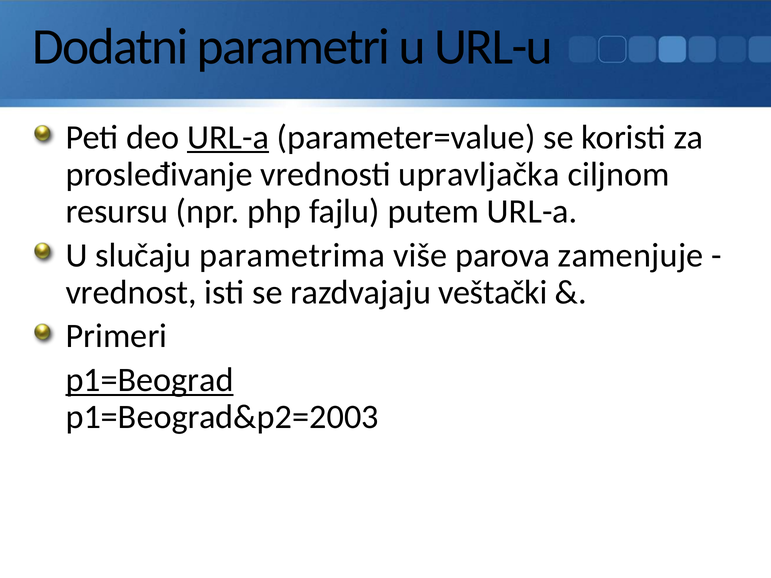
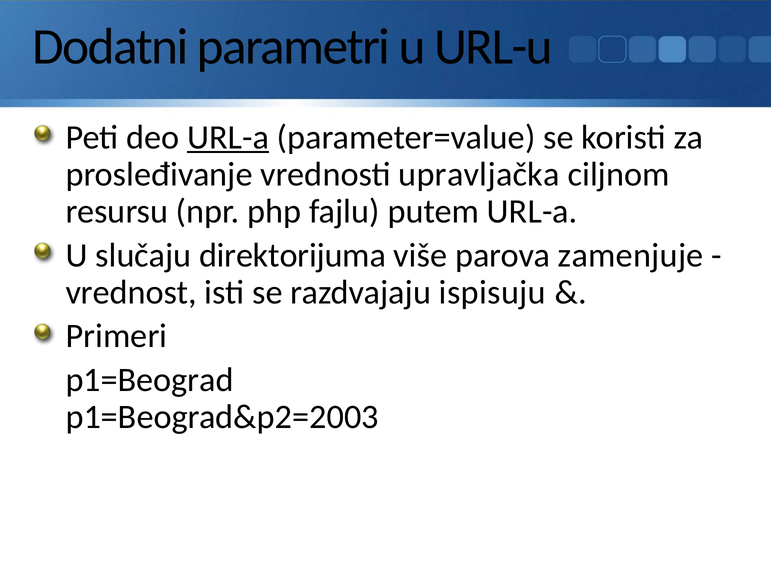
parametrima: parametrima -> direktorijuma
veštački: veštački -> ispisuju
p1=Beograd underline: present -> none
